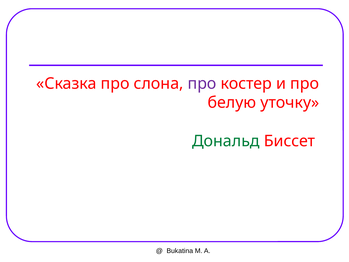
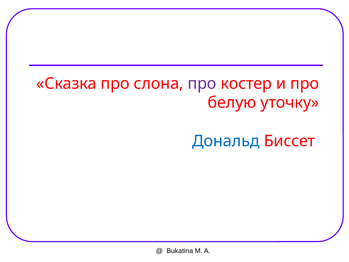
Дональд colour: green -> blue
